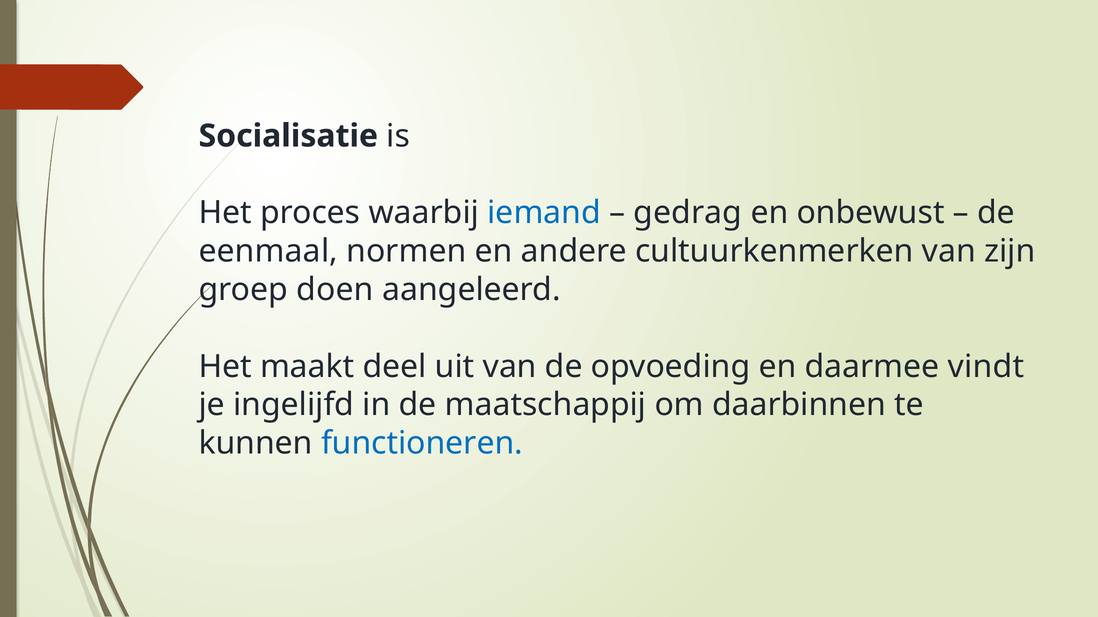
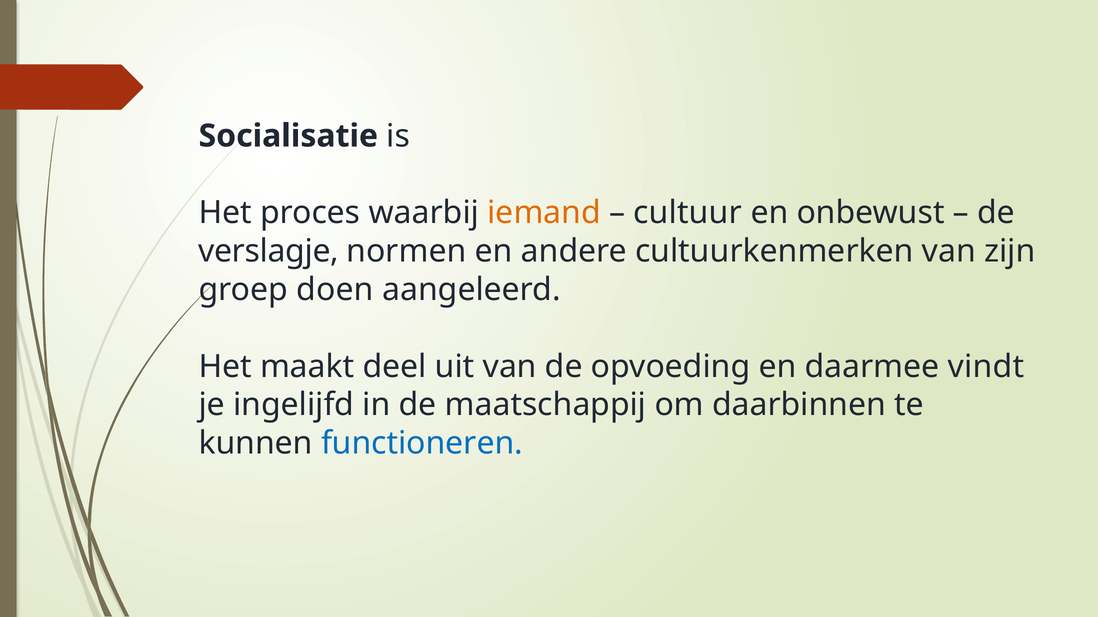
iemand colour: blue -> orange
gedrag: gedrag -> cultuur
eenmaal: eenmaal -> verslagje
